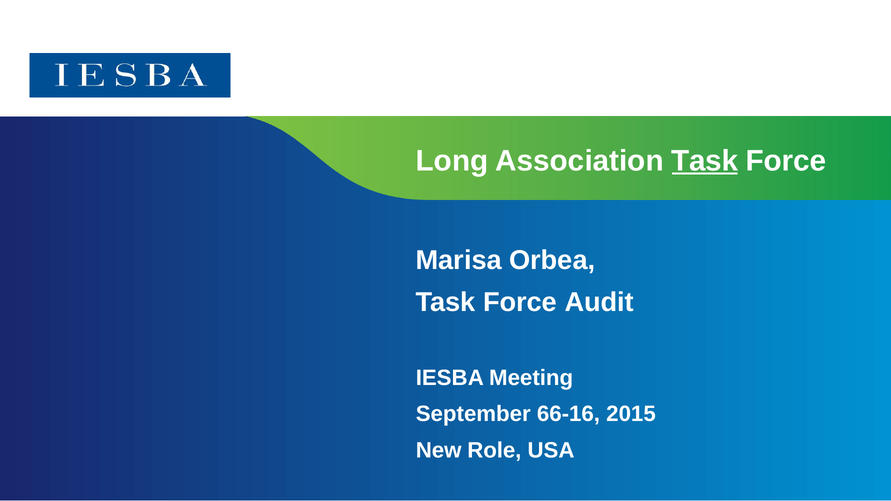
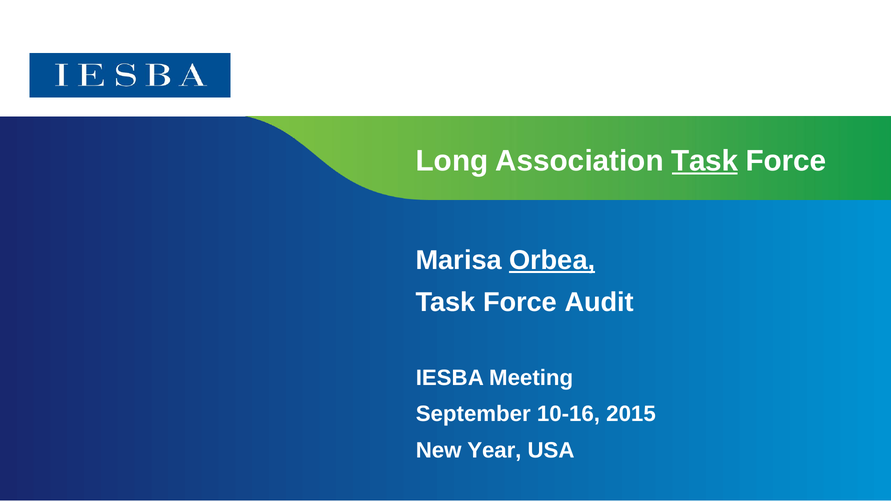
Orbea underline: none -> present
66-16: 66-16 -> 10-16
Role: Role -> Year
